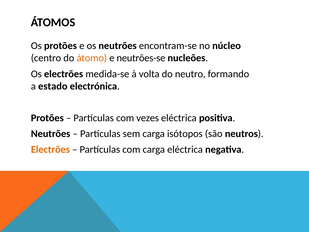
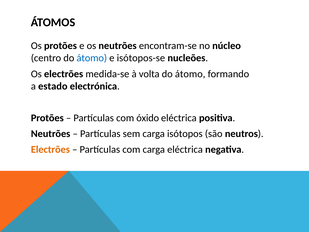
átomo at (92, 58) colour: orange -> blue
neutrões-se: neutrões-se -> isótopos-se
volta do neutro: neutro -> átomo
vezes: vezes -> óxido
